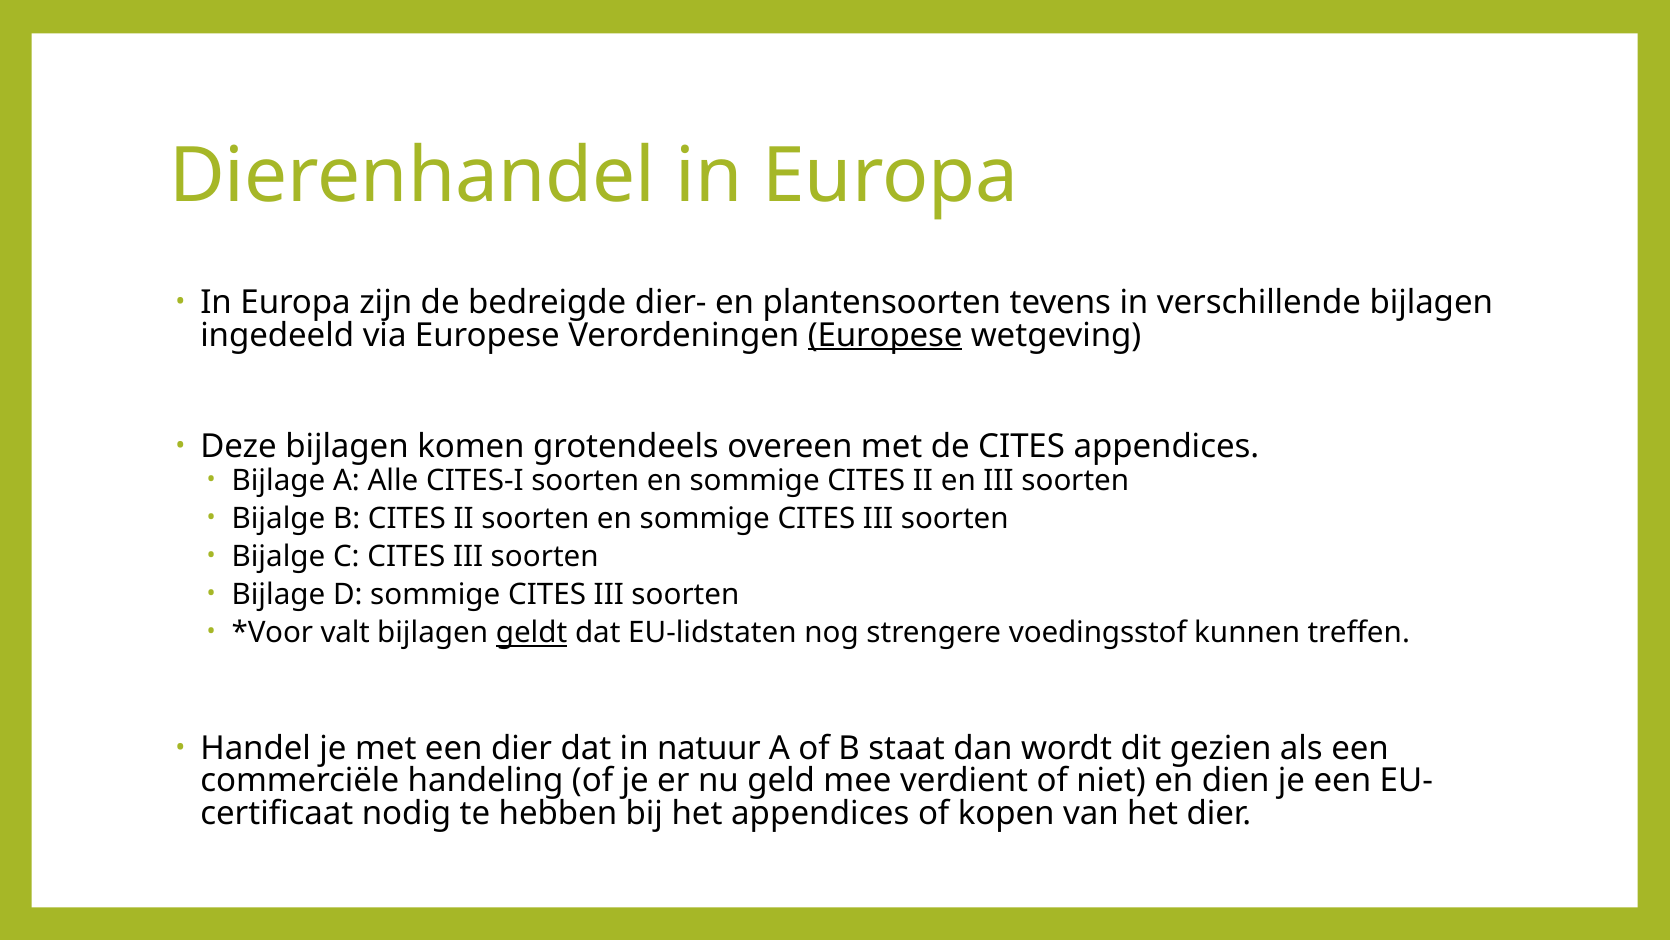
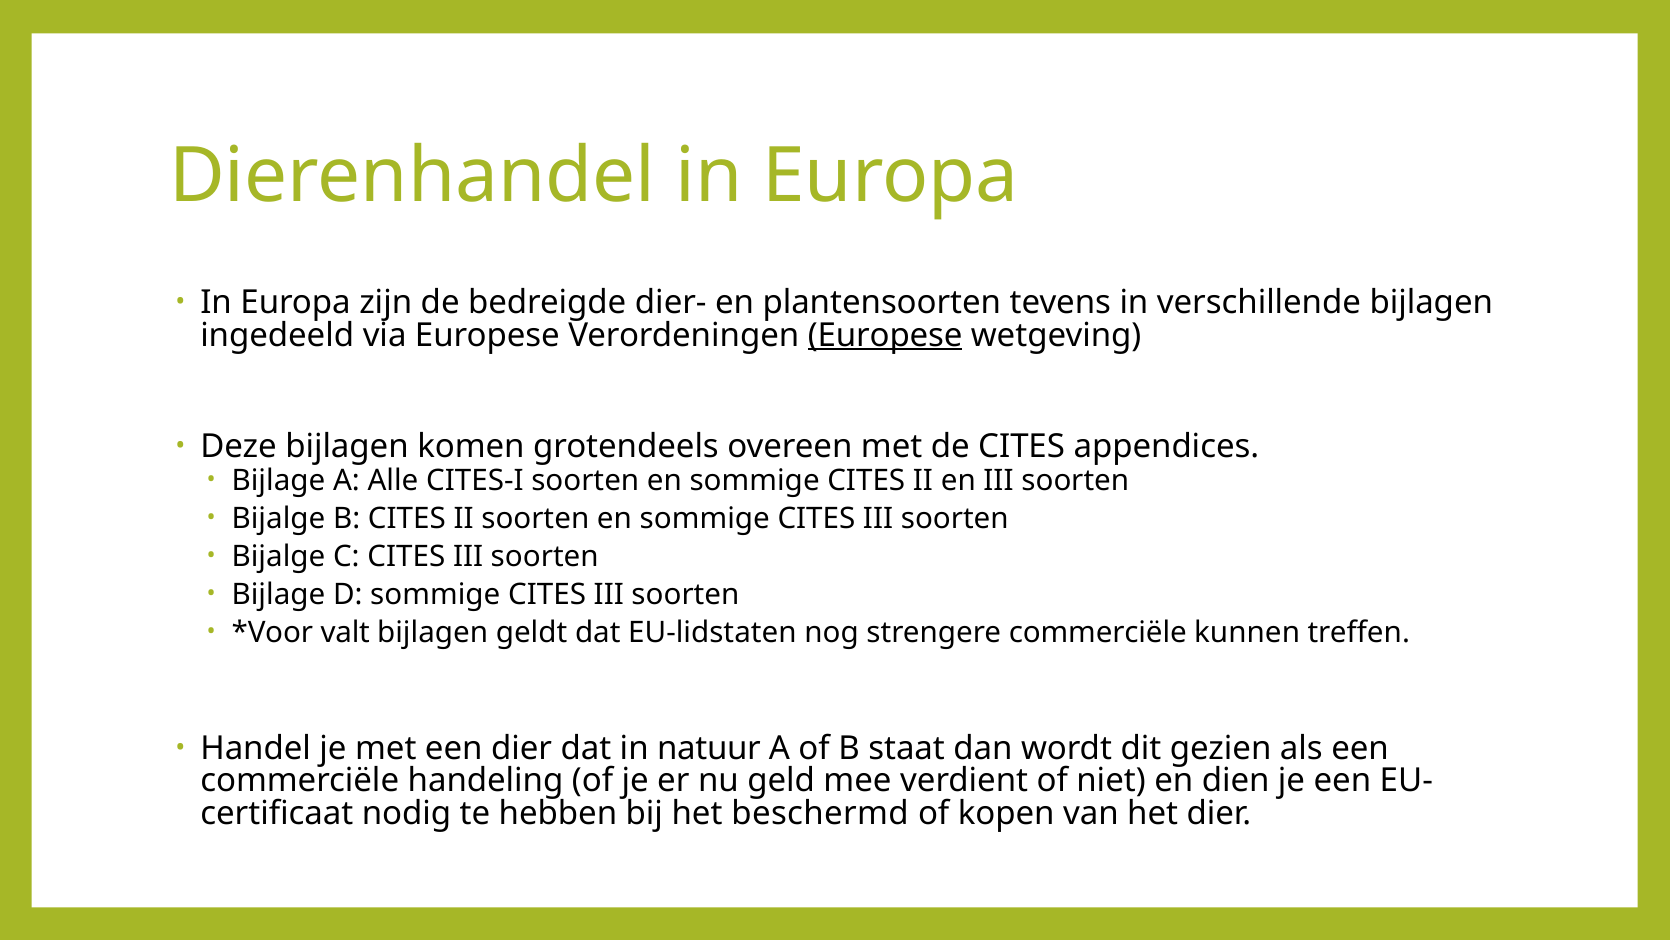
geldt underline: present -> none
strengere voedingsstof: voedingsstof -> commerciële
het appendices: appendices -> beschermd
